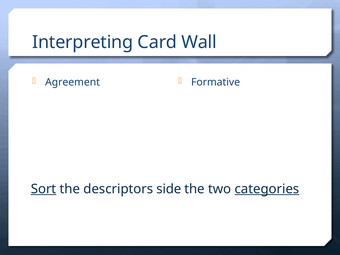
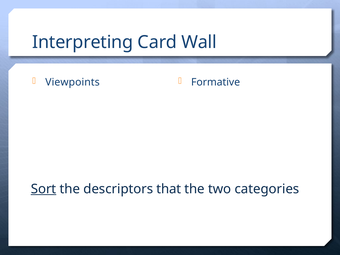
Agreement: Agreement -> Viewpoints
side: side -> that
categories underline: present -> none
